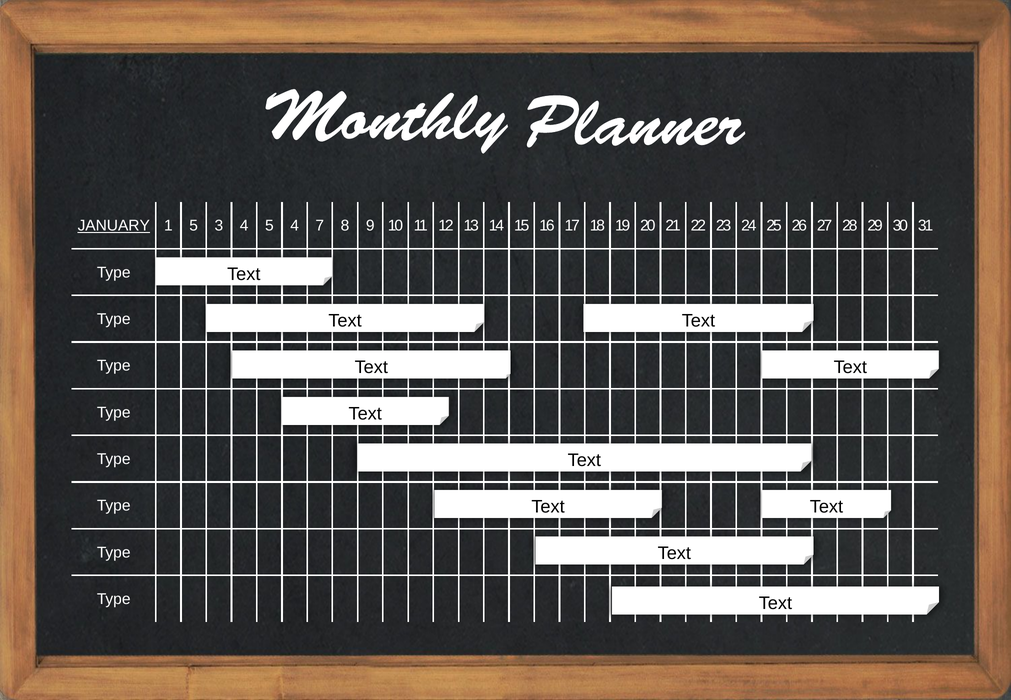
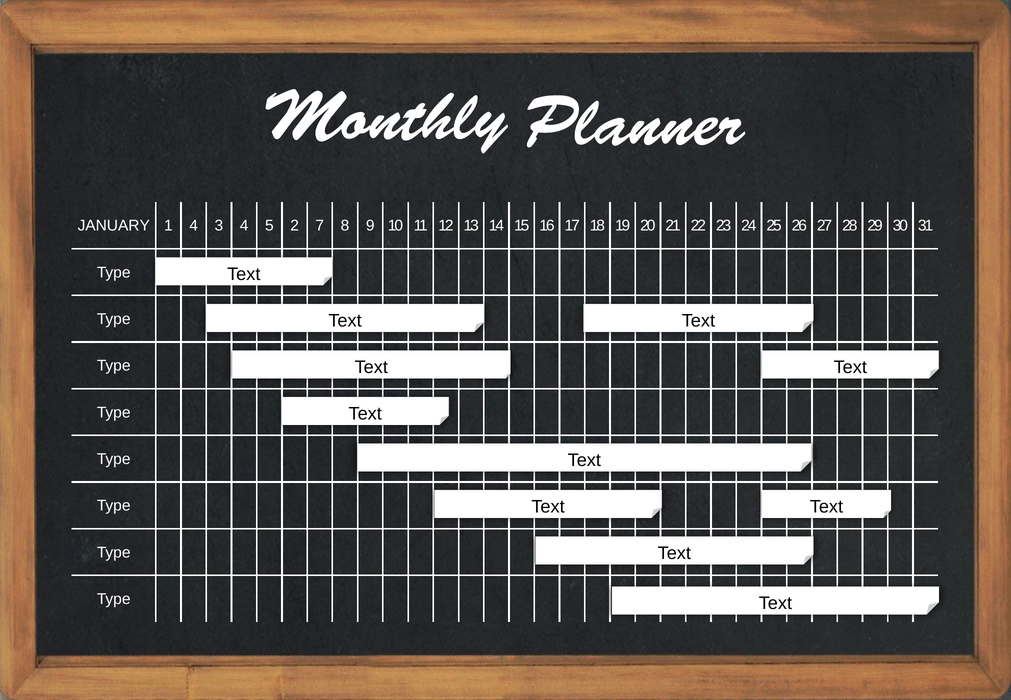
JANUARY underline: present -> none
1 5: 5 -> 4
5 4: 4 -> 2
